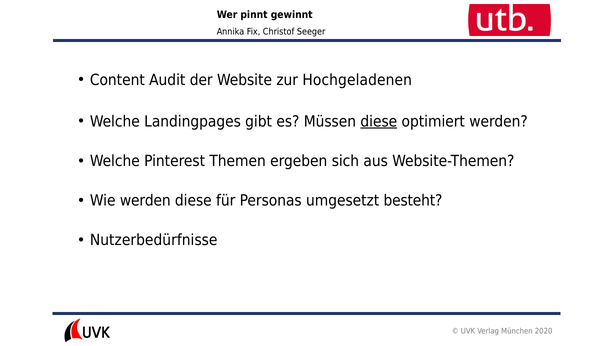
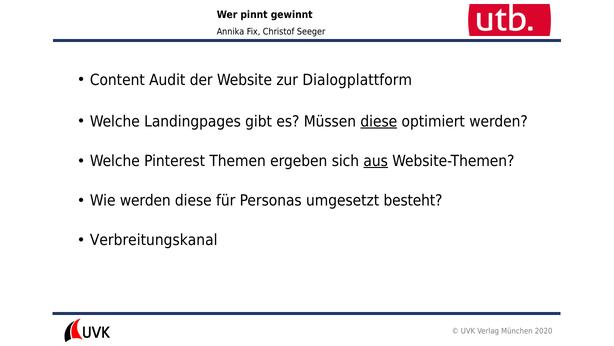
Hochgeladenen: Hochgeladenen -> Dialogplattform
aus underline: none -> present
Nutzerbedürfnisse: Nutzerbedürfnisse -> Verbreitungskanal
